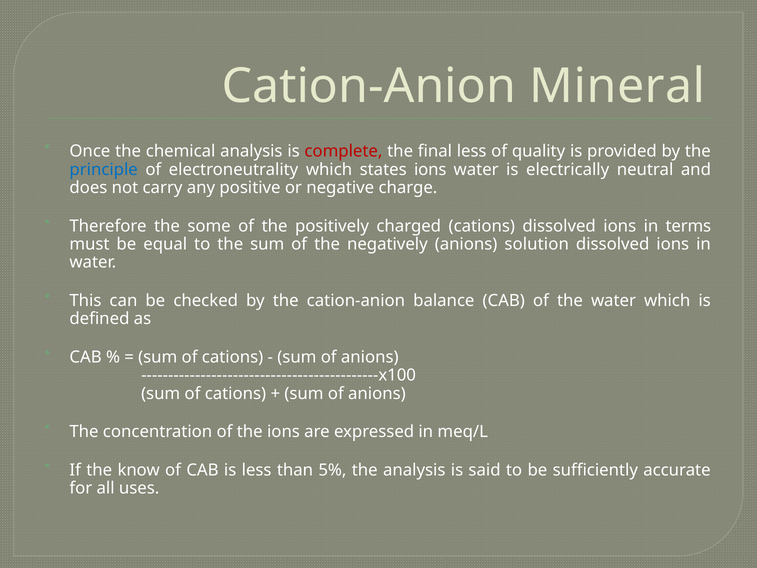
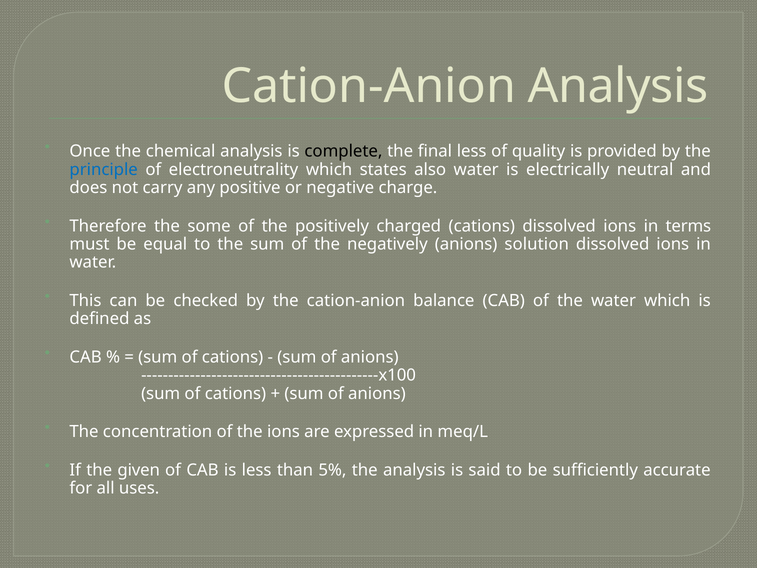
Cation-Anion Mineral: Mineral -> Analysis
complete colour: red -> black
states ions: ions -> also
know: know -> given
